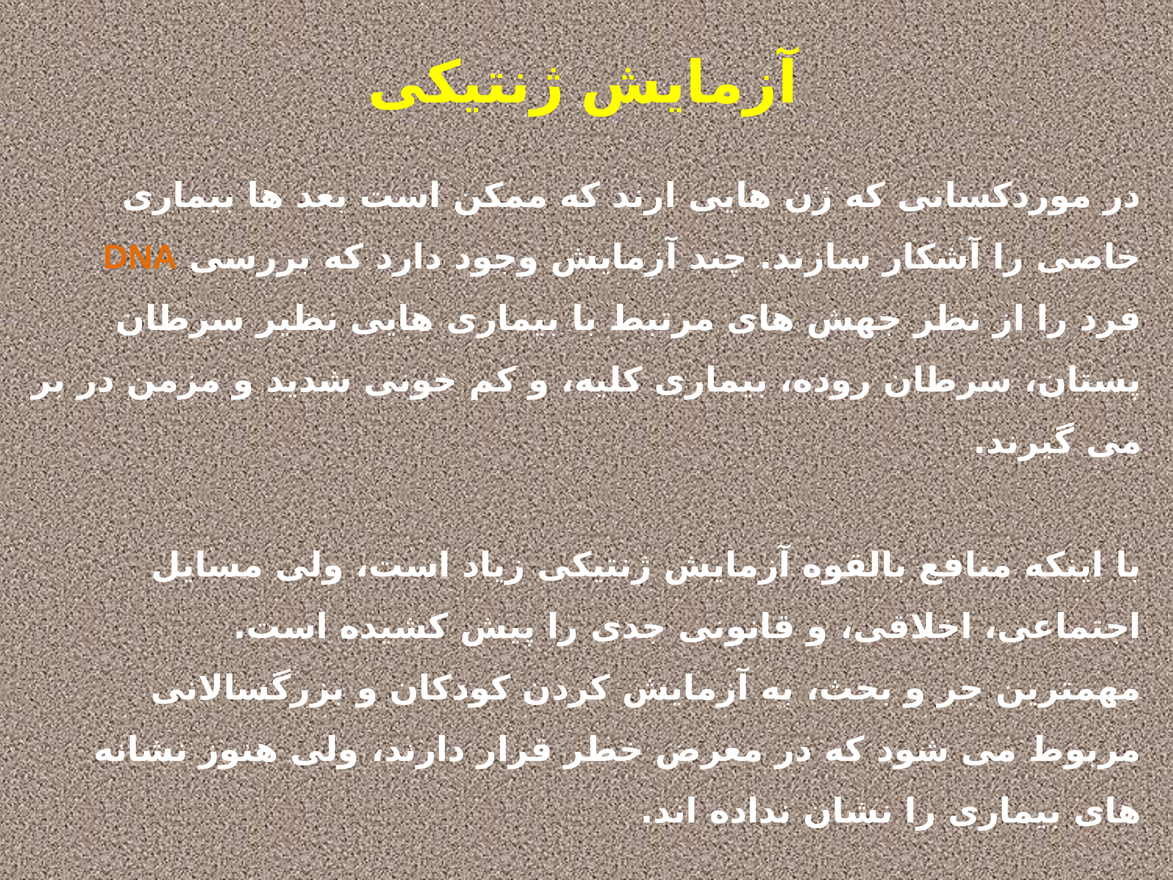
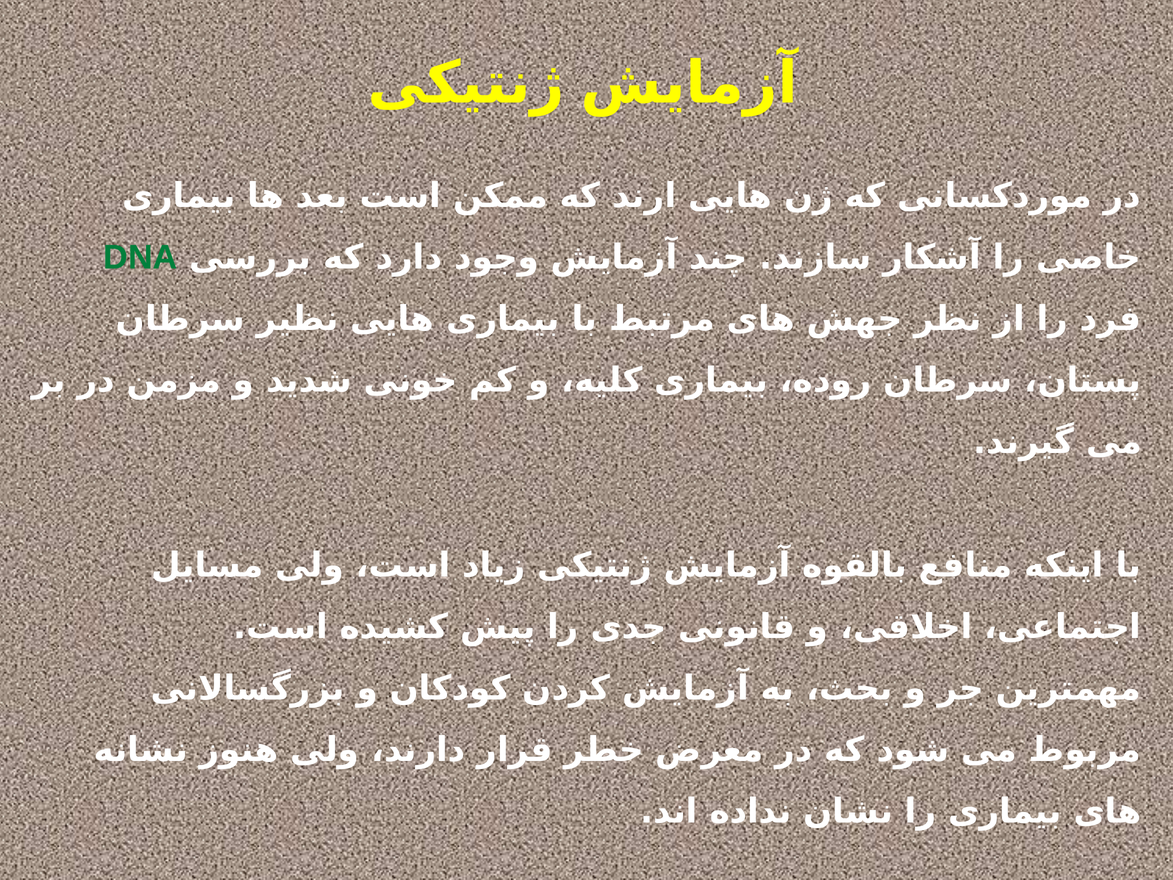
DNA colour: orange -> green
